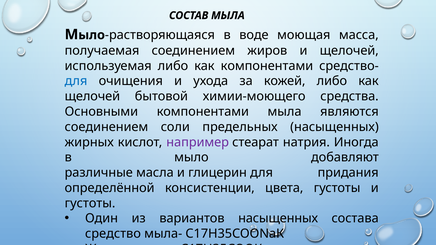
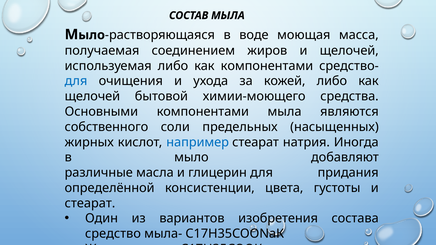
соединением at (106, 127): соединением -> собственного
например colour: purple -> blue
густоты at (90, 203): густоты -> стеарат
вариантов насыщенных: насыщенных -> изобретения
